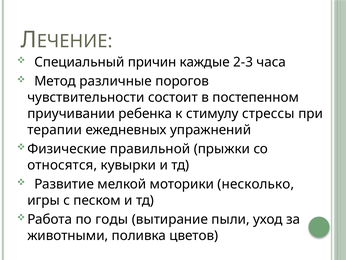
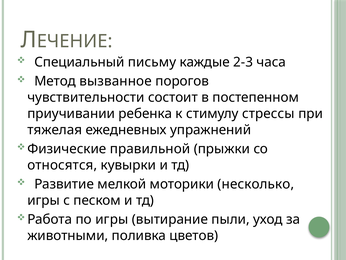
причин: причин -> письму
различные: различные -> вызванное
терапии: терапии -> тяжелая
по годы: годы -> игры
